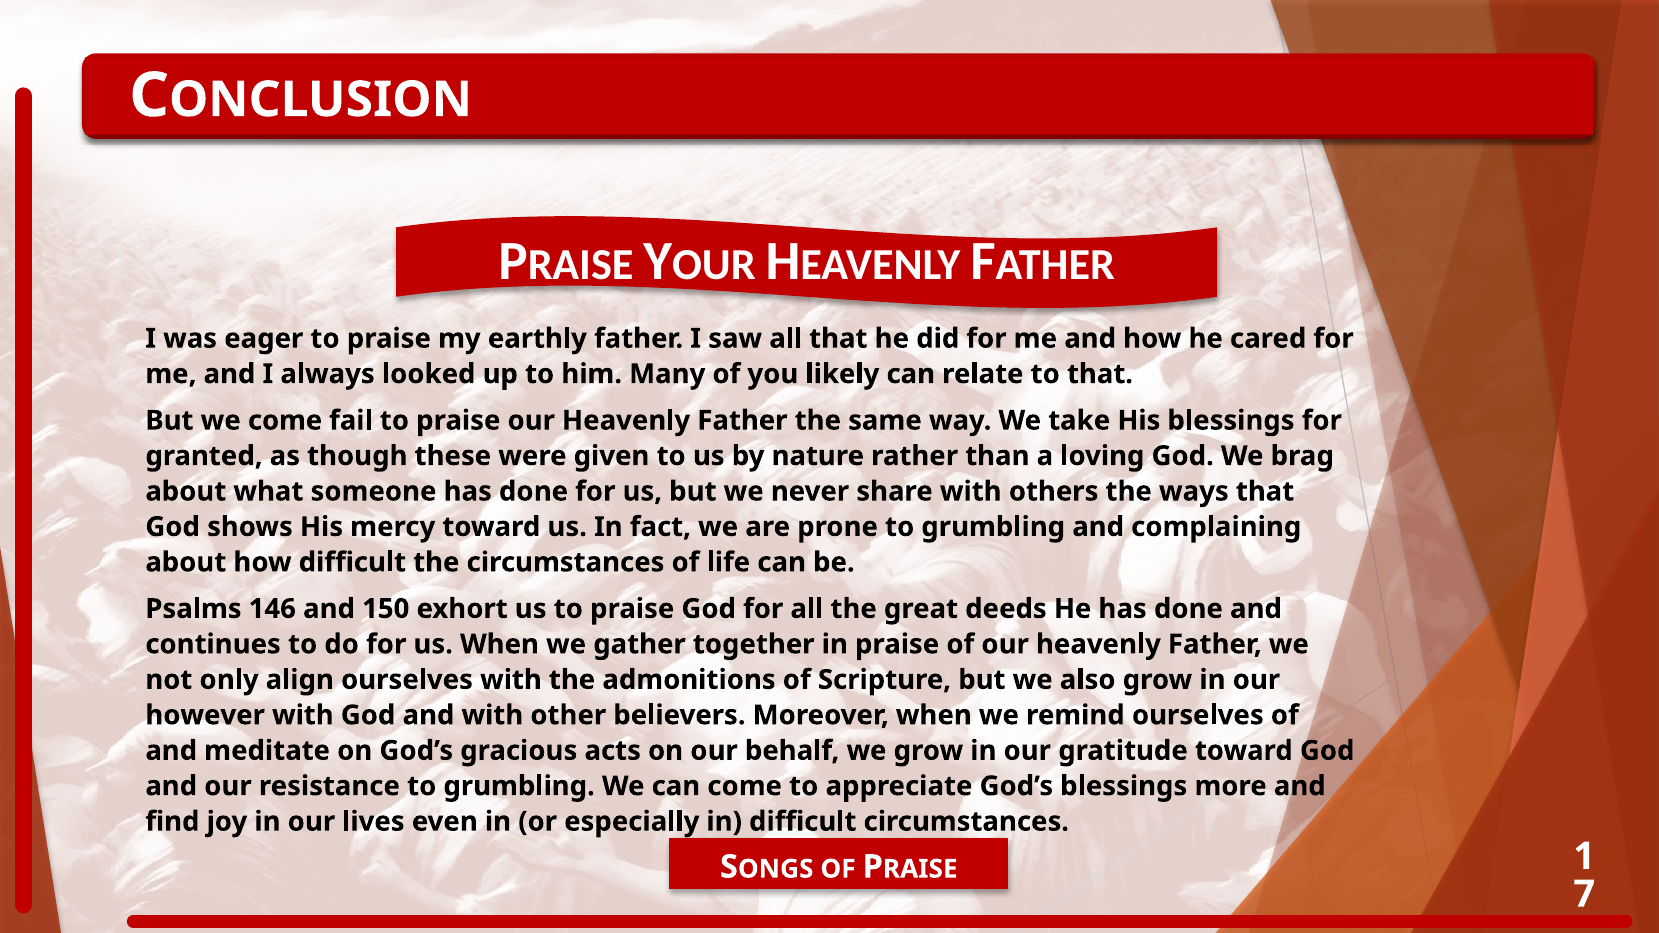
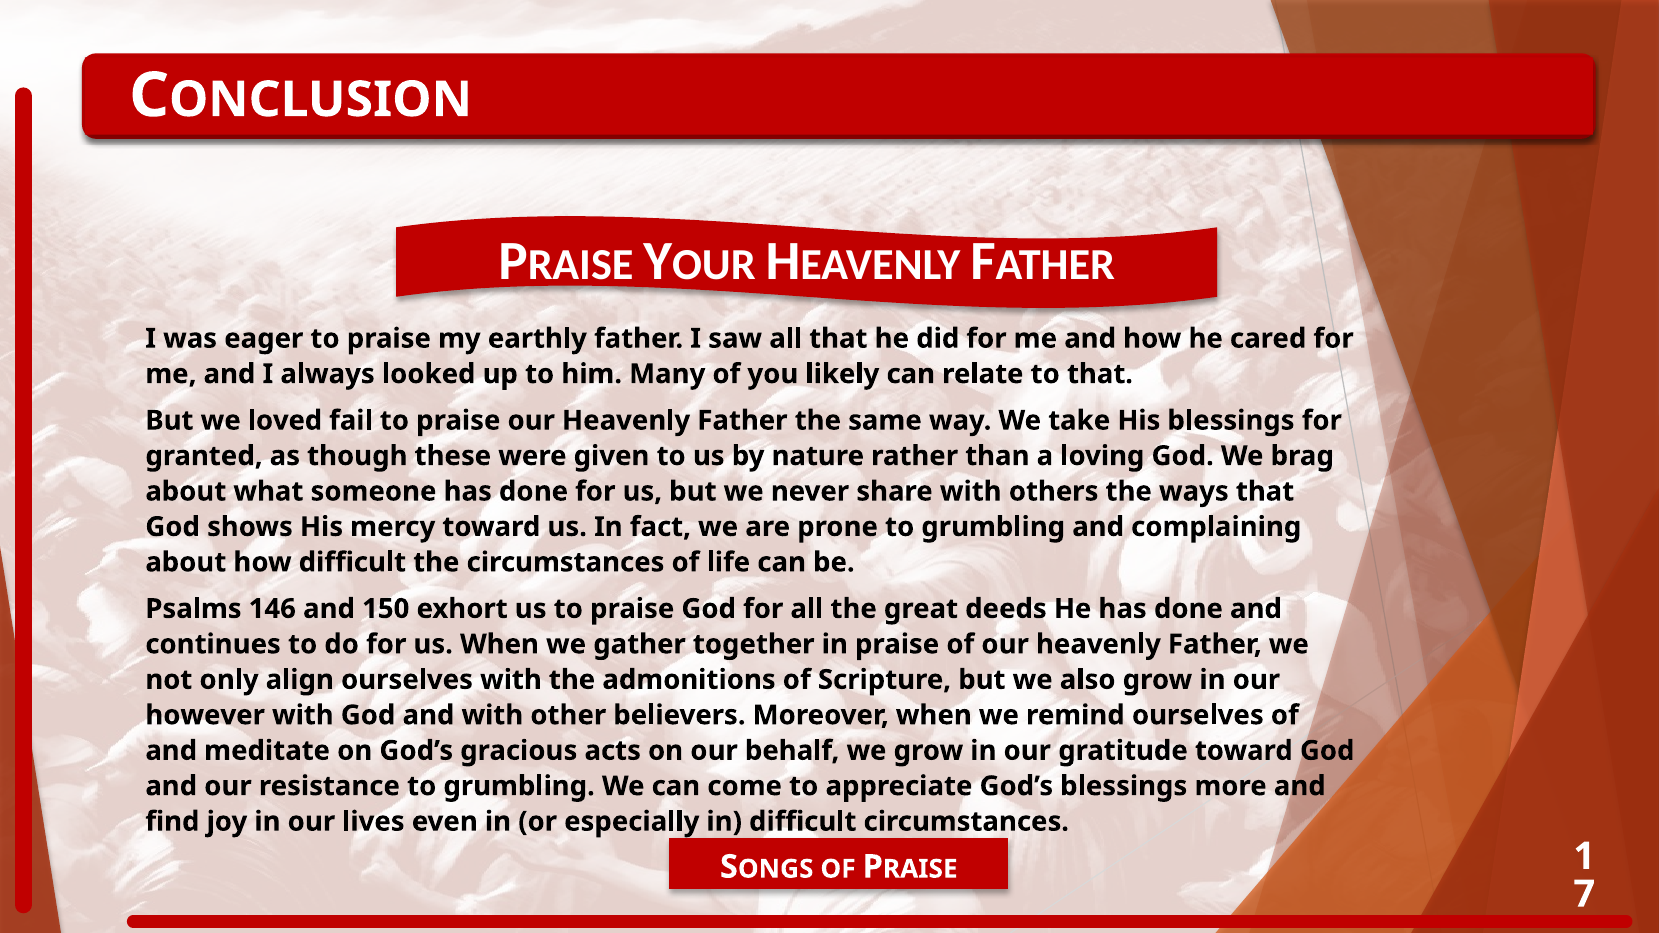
we come: come -> loved
